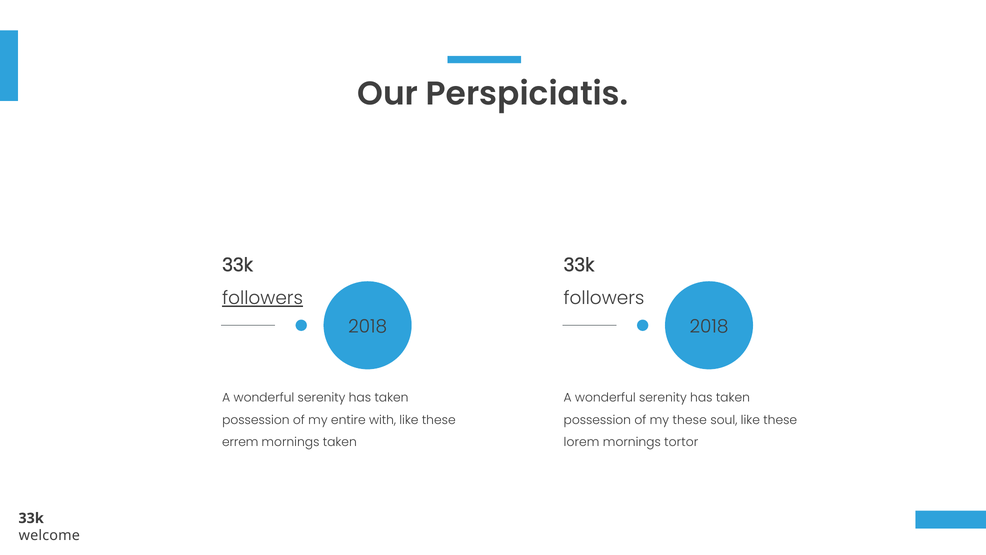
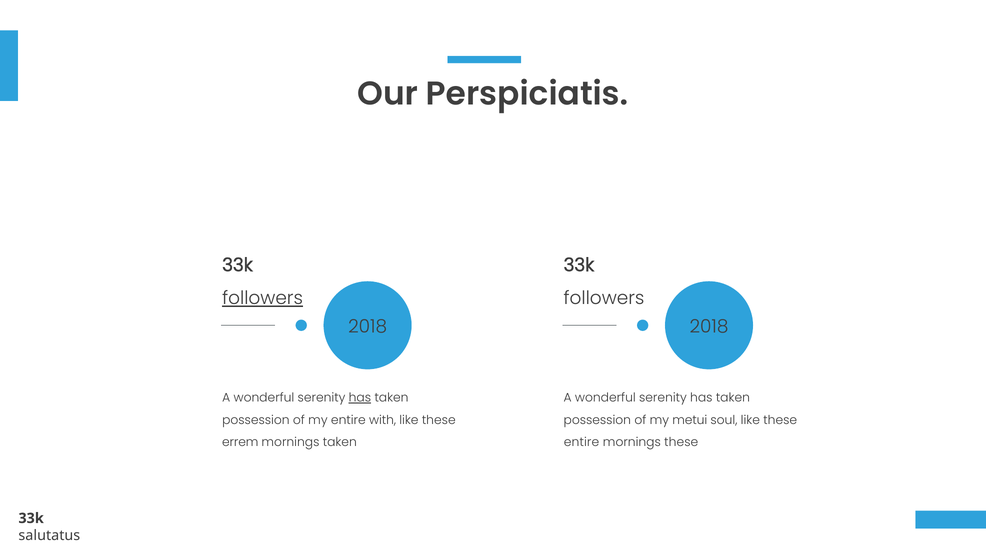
has at (360, 397) underline: none -> present
my these: these -> metui
lorem at (582, 442): lorem -> entire
mornings tortor: tortor -> these
welcome: welcome -> salutatus
